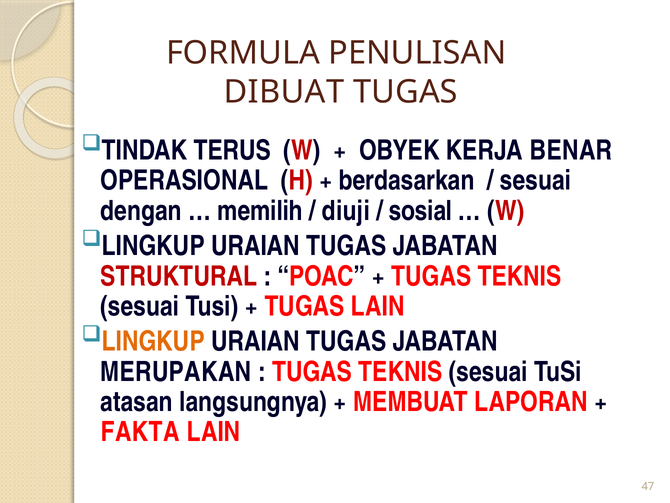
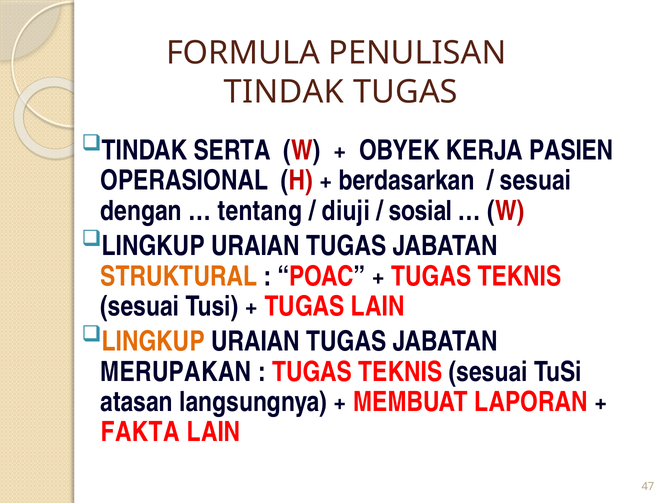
DIBUAT at (284, 92): DIBUAT -> TINDAK
TERUS: TERUS -> SERTA
BENAR: BENAR -> PASIEN
memilih: memilih -> tentang
STRUKTURAL colour: red -> orange
